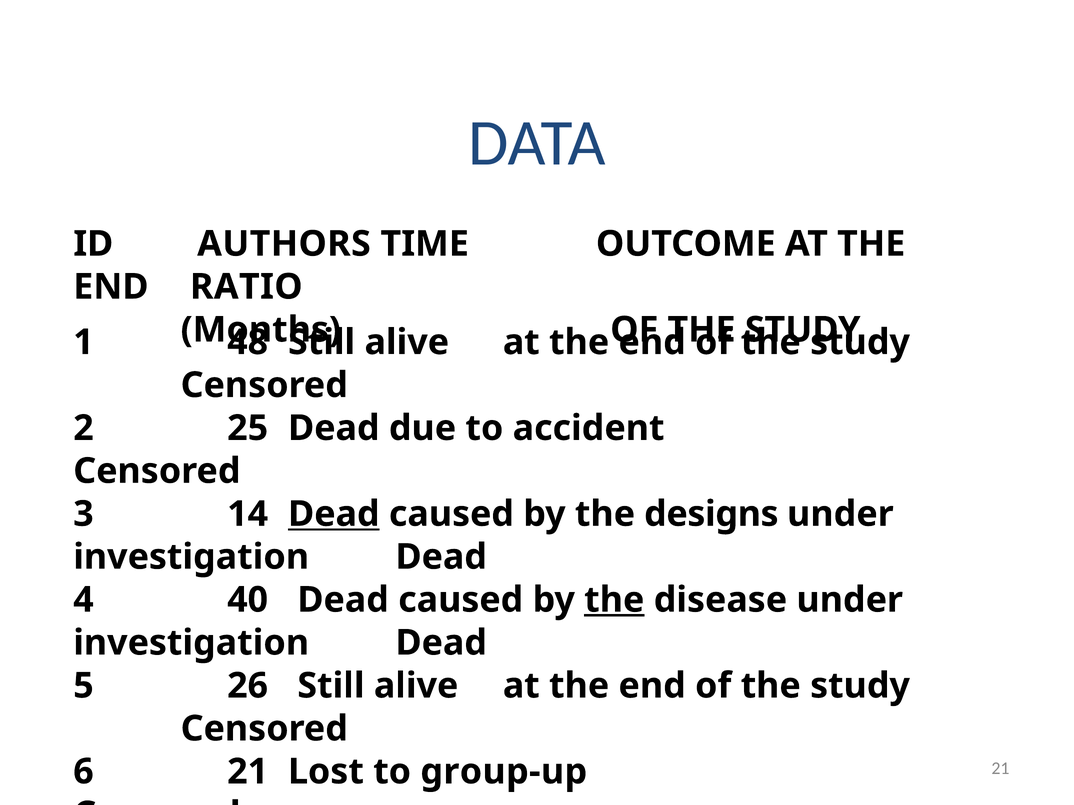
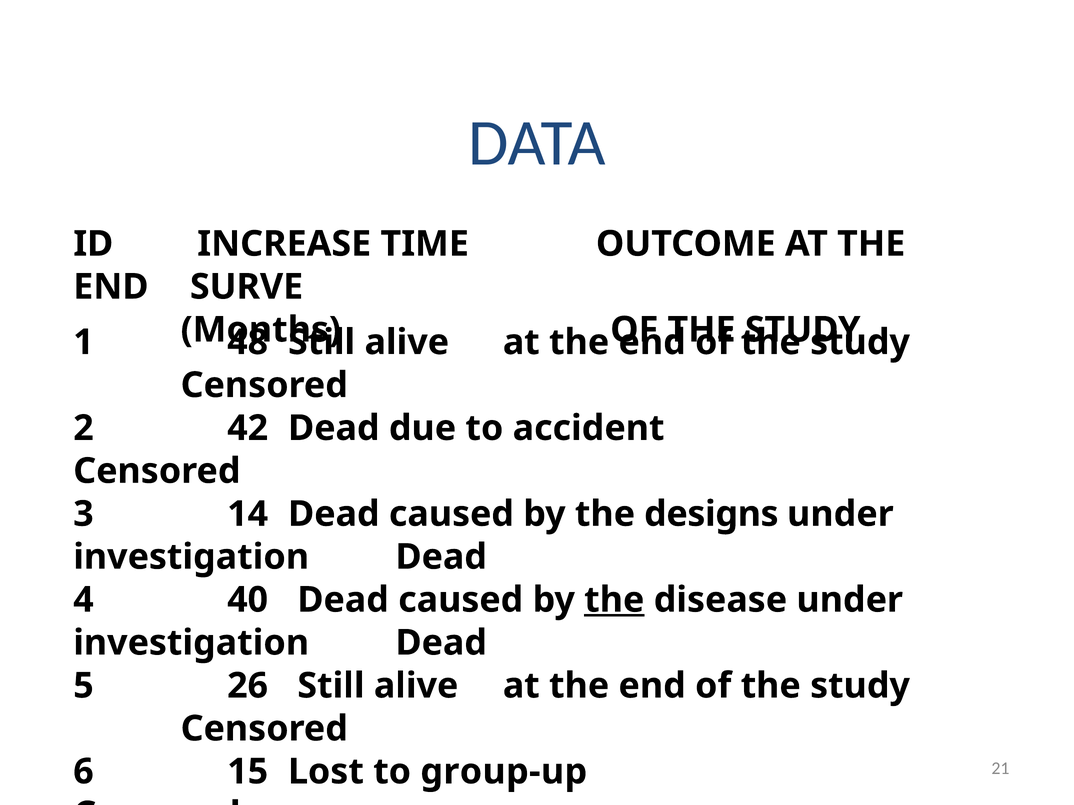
AUTHORS: AUTHORS -> INCREASE
RATIO: RATIO -> SURVE
25: 25 -> 42
Dead at (334, 514) underline: present -> none
6 21: 21 -> 15
